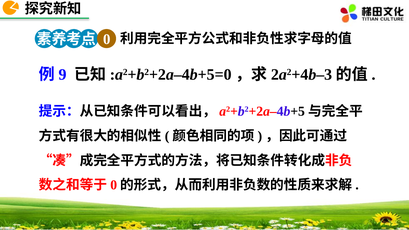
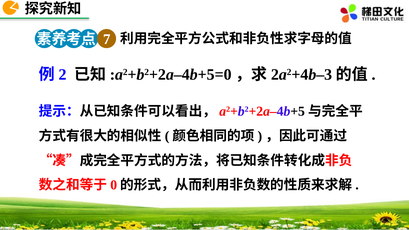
0: 0 -> 7
9: 9 -> 2
